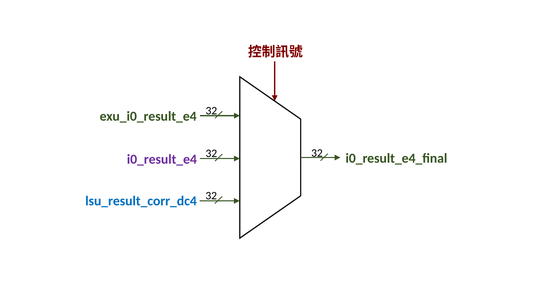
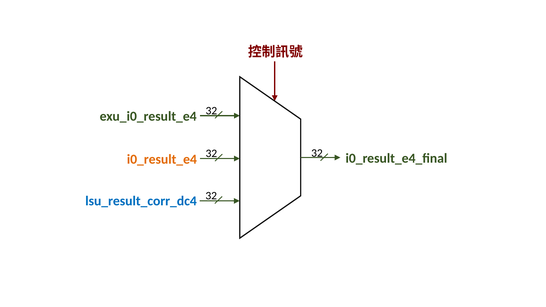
i0_result_e4 colour: purple -> orange
